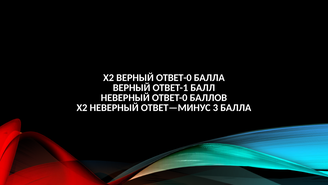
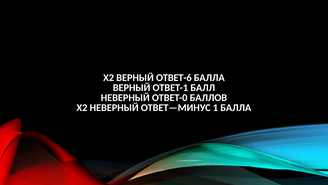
ВЕРНЫЙ ОТВЕТ-0: ОТВЕТ-0 -> ОТВЕТ-6
3: 3 -> 1
